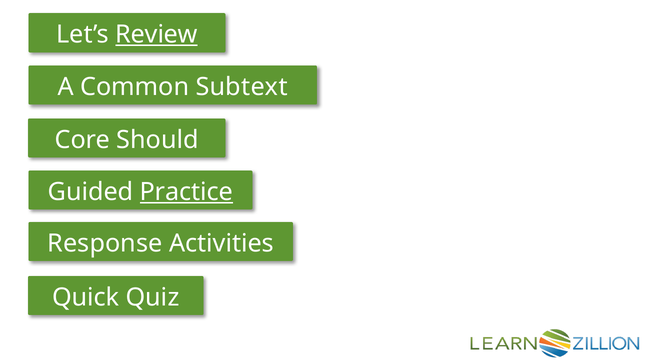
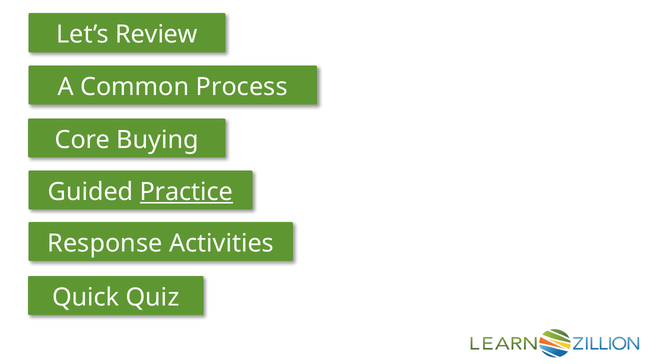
Review underline: present -> none
Subtext: Subtext -> Process
Should: Should -> Buying
